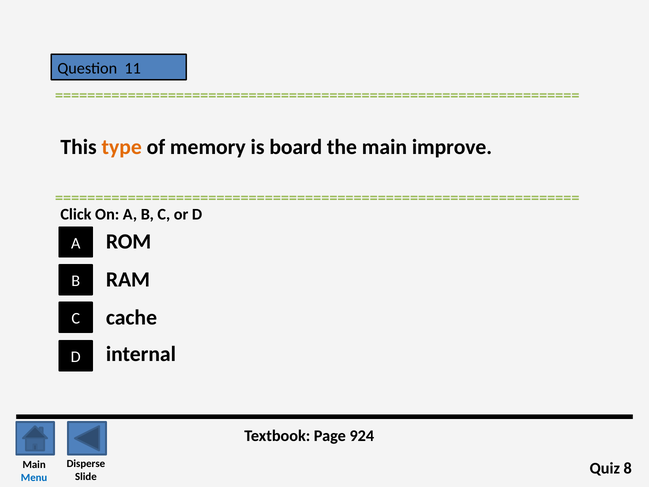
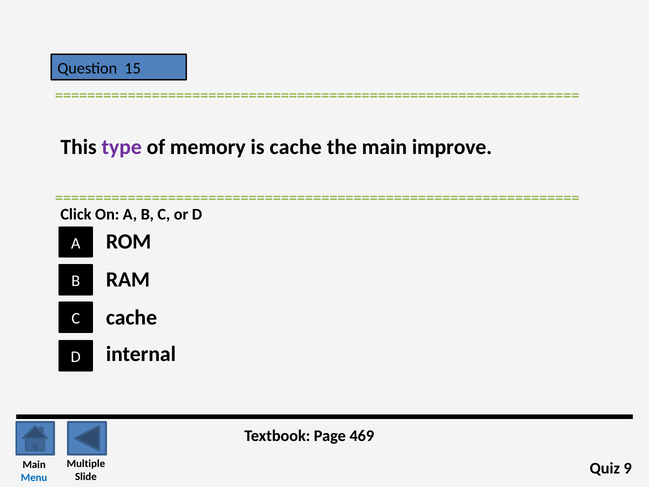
11: 11 -> 15
type colour: orange -> purple
is board: board -> cache
924: 924 -> 469
Disperse: Disperse -> Multiple
8: 8 -> 9
